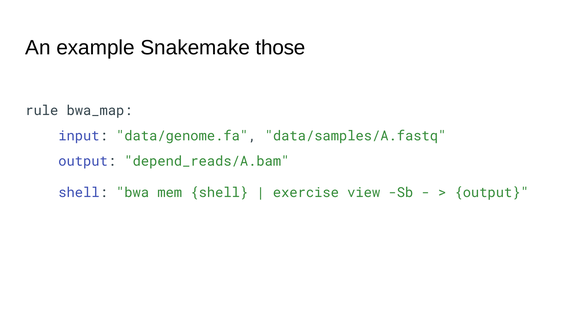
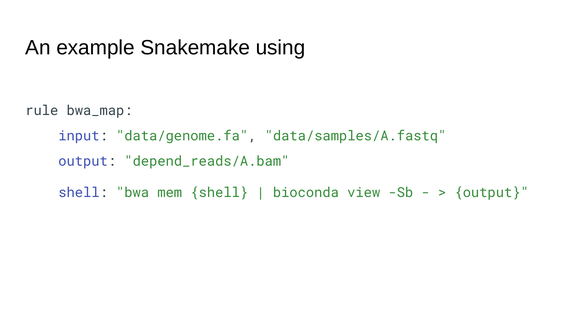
those: those -> using
exercise: exercise -> bioconda
